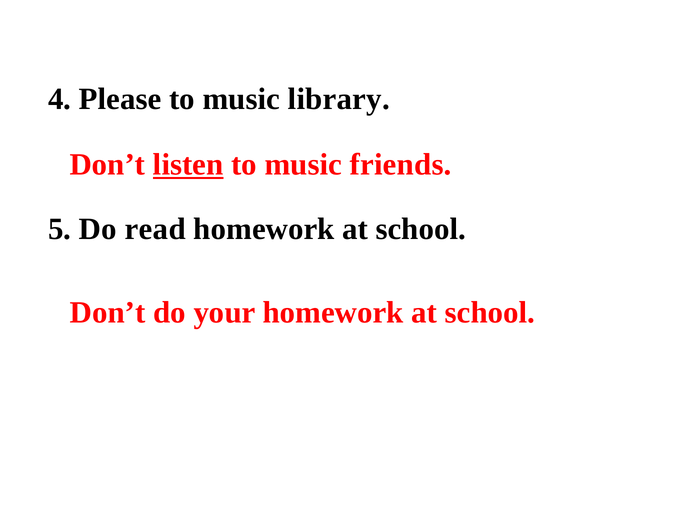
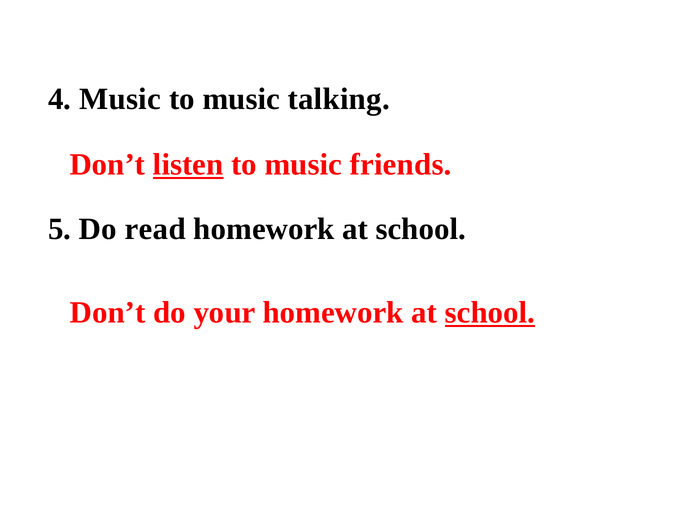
4 Please: Please -> Music
library: library -> talking
school at (490, 313) underline: none -> present
